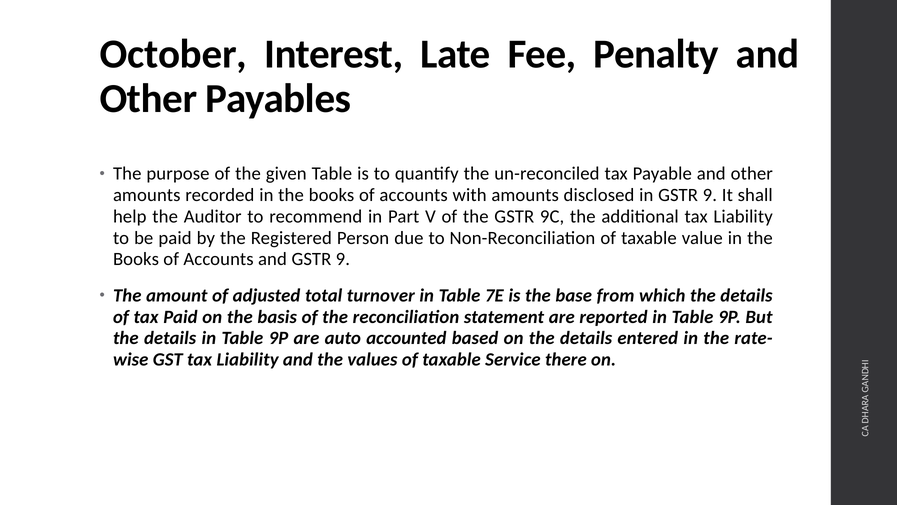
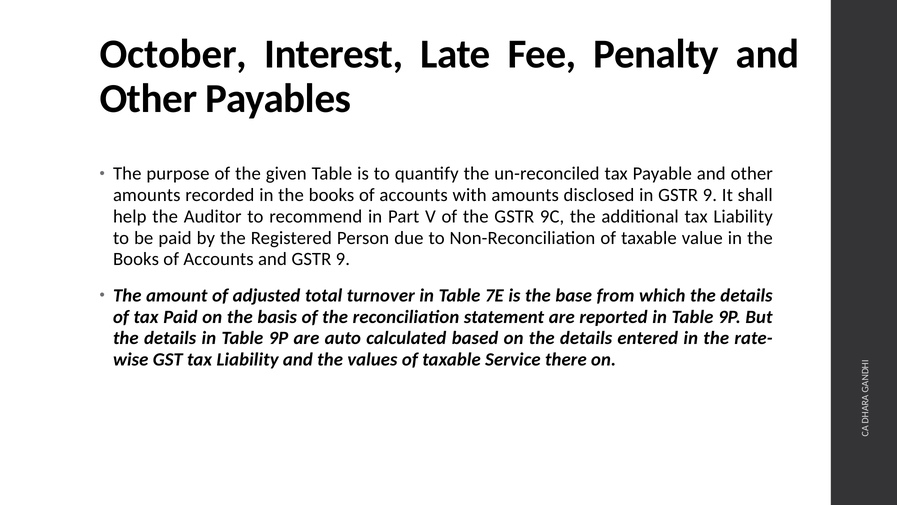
accounted: accounted -> calculated
